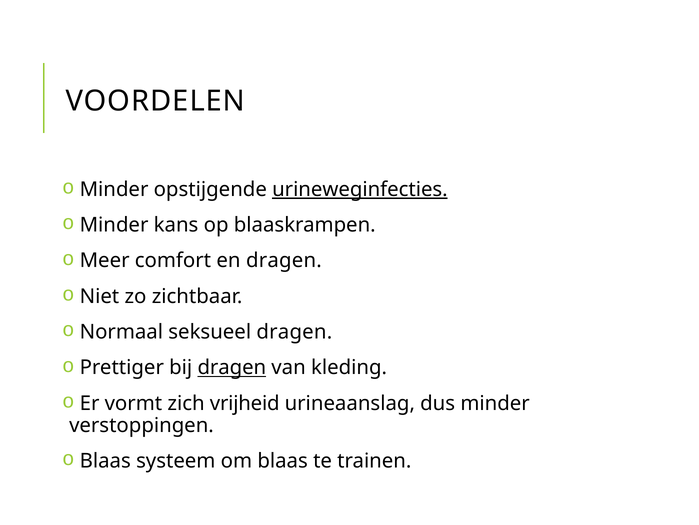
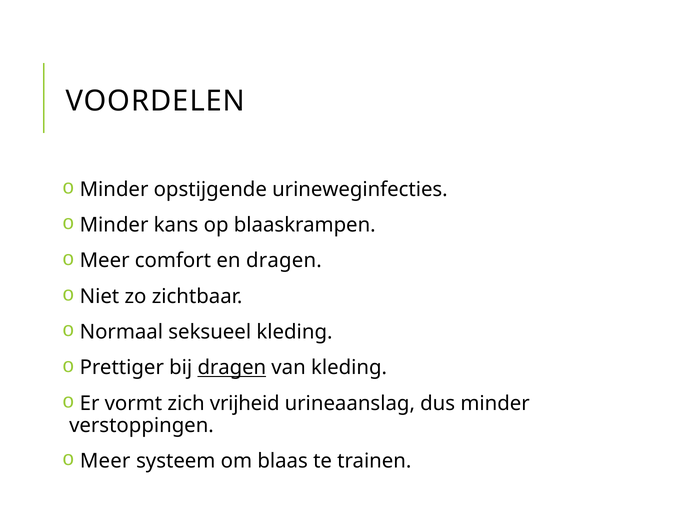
urineweginfecties underline: present -> none
seksueel dragen: dragen -> kleding
Blaas at (105, 460): Blaas -> Meer
